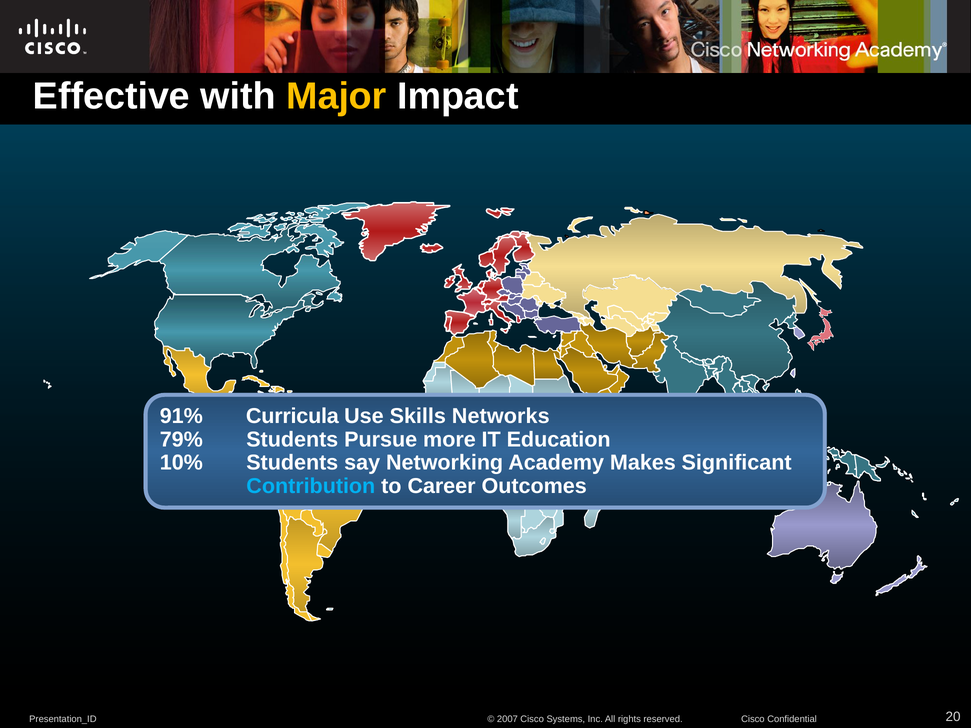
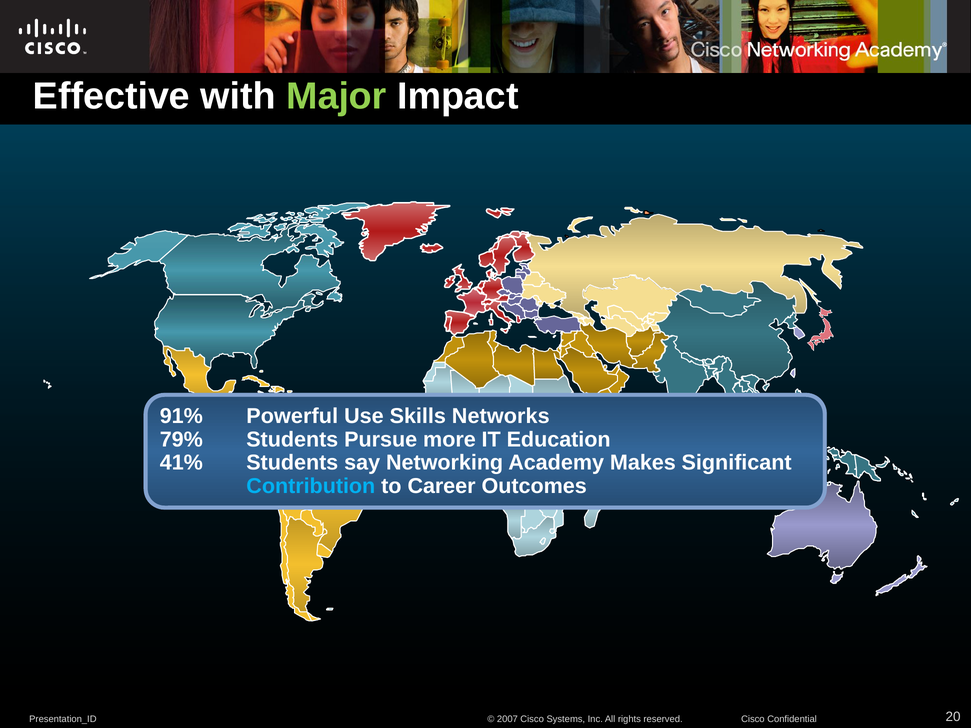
Major colour: yellow -> light green
Curricula: Curricula -> Powerful
10%: 10% -> 41%
